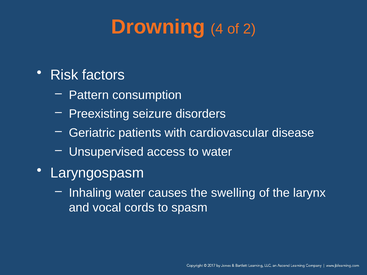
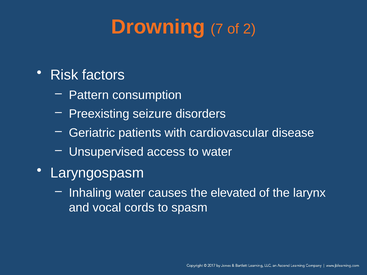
4: 4 -> 7
swelling: swelling -> elevated
